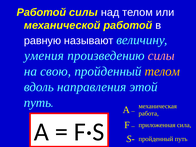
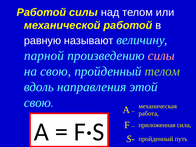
умения: умения -> парной
телом at (162, 71) colour: yellow -> light green
путь at (37, 103): путь -> свою
